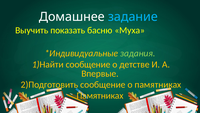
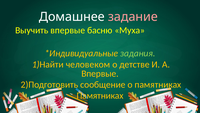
задание colour: light blue -> pink
Выучить показать: показать -> впервые
1)Найти сообщение: сообщение -> человеком
